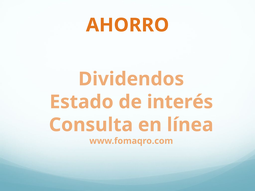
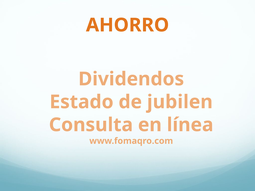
interés: interés -> jubilen
